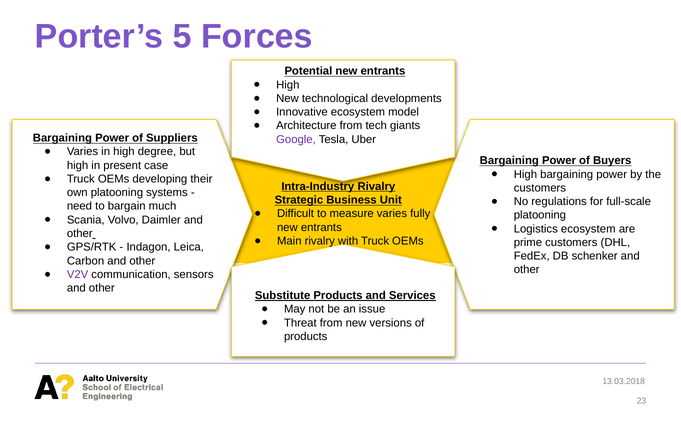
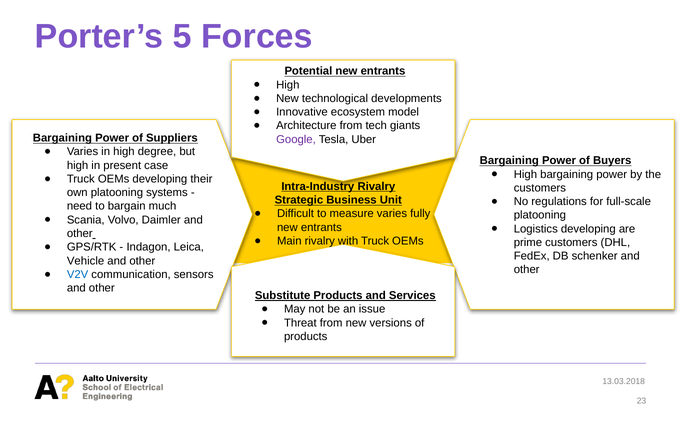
Logistics ecosystem: ecosystem -> developing
Carbon: Carbon -> Vehicle
V2V colour: purple -> blue
